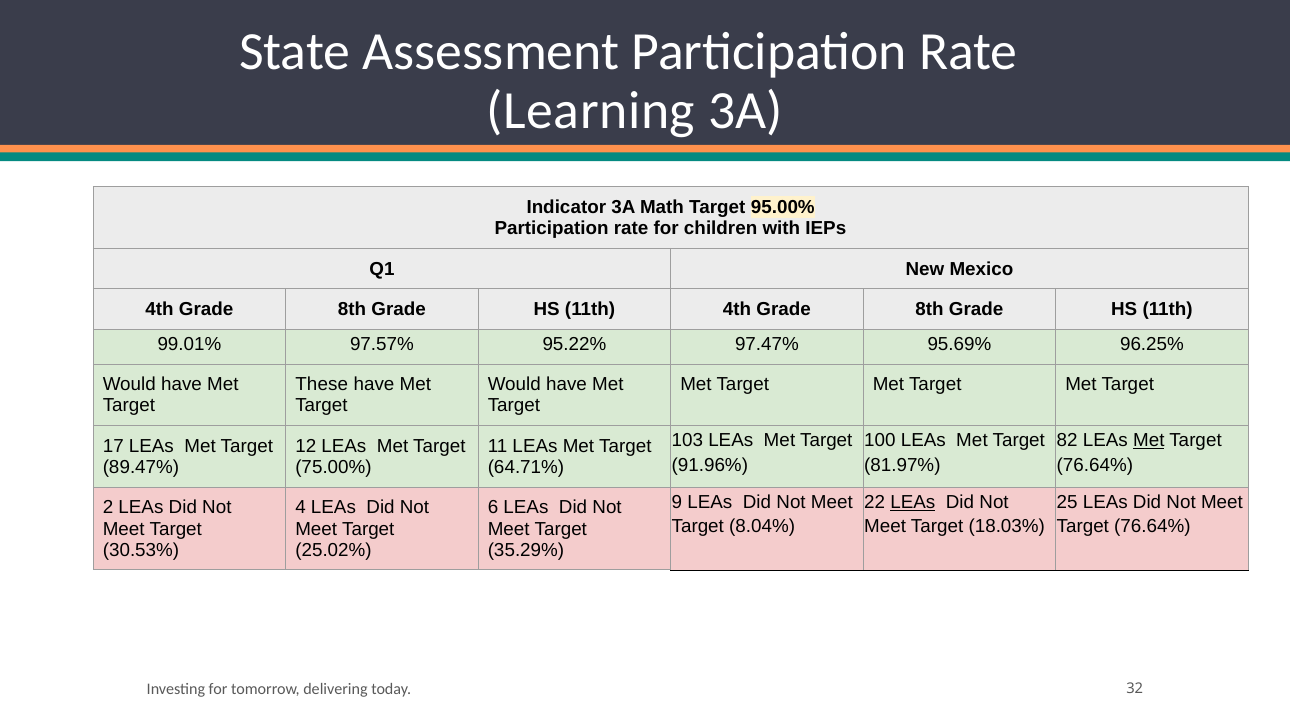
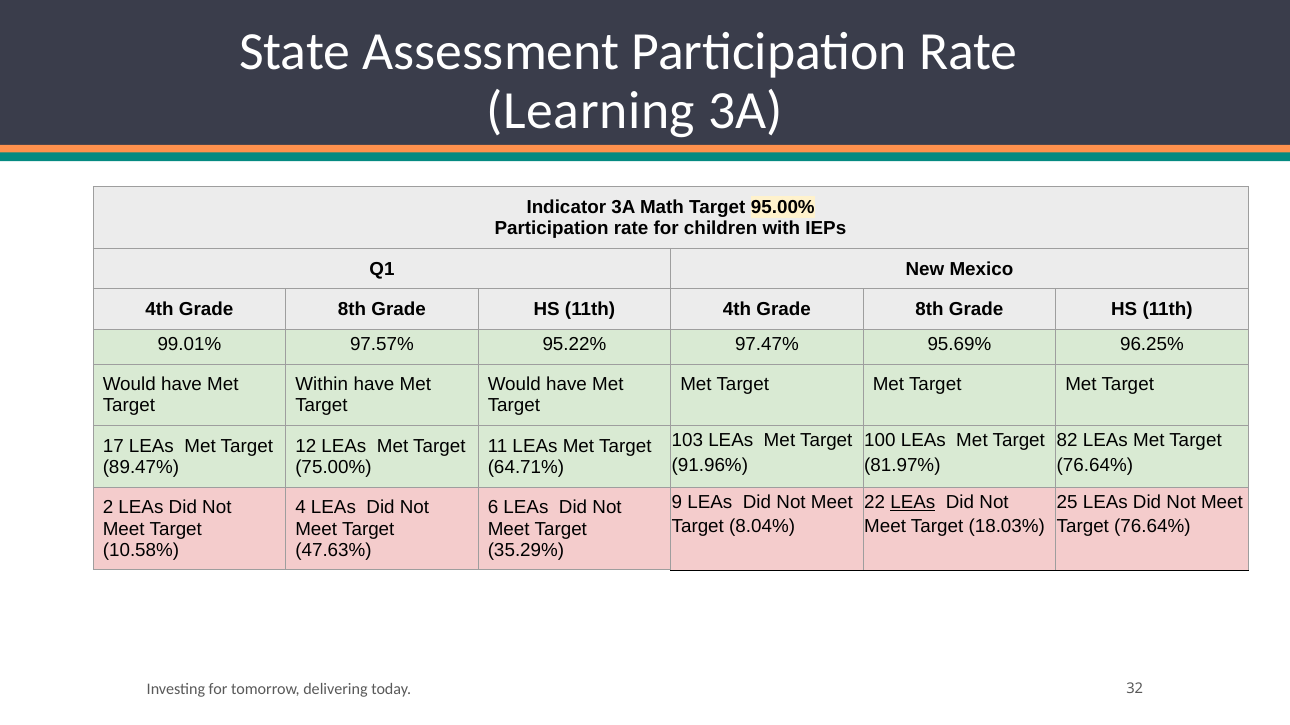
These: These -> Within
Met at (1149, 441) underline: present -> none
30.53%: 30.53% -> 10.58%
25.02%: 25.02% -> 47.63%
